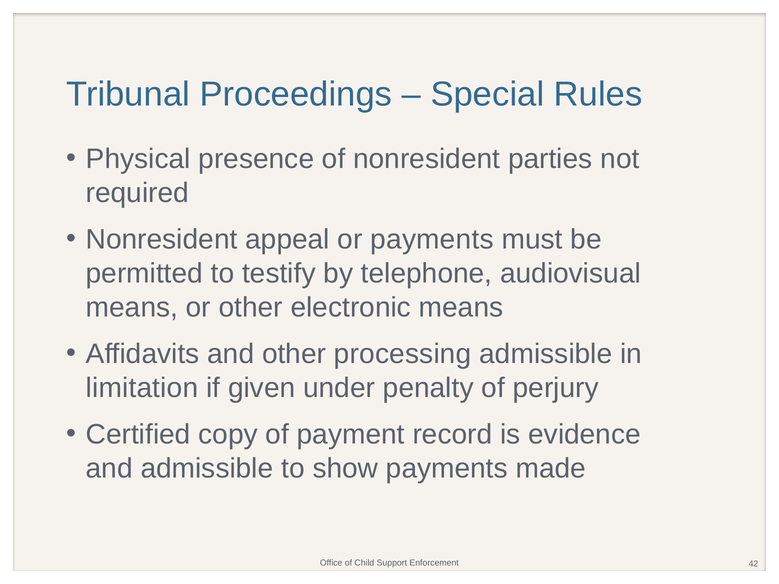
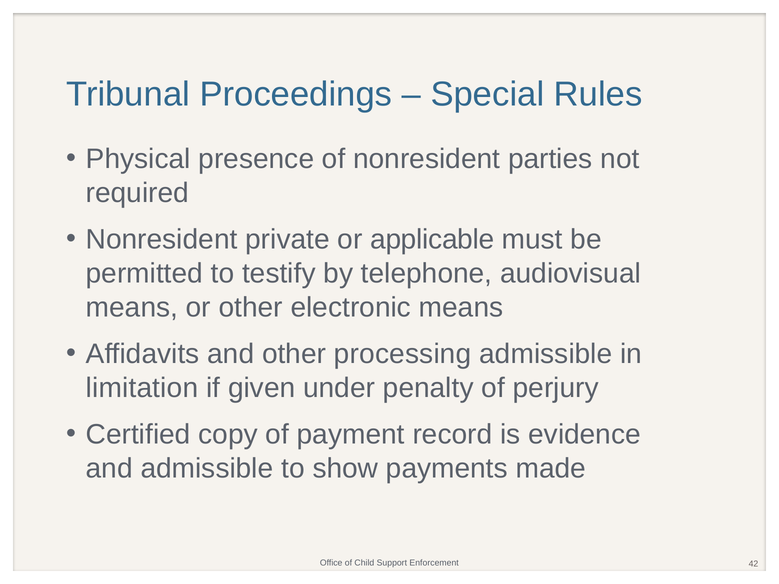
appeal: appeal -> private
or payments: payments -> applicable
